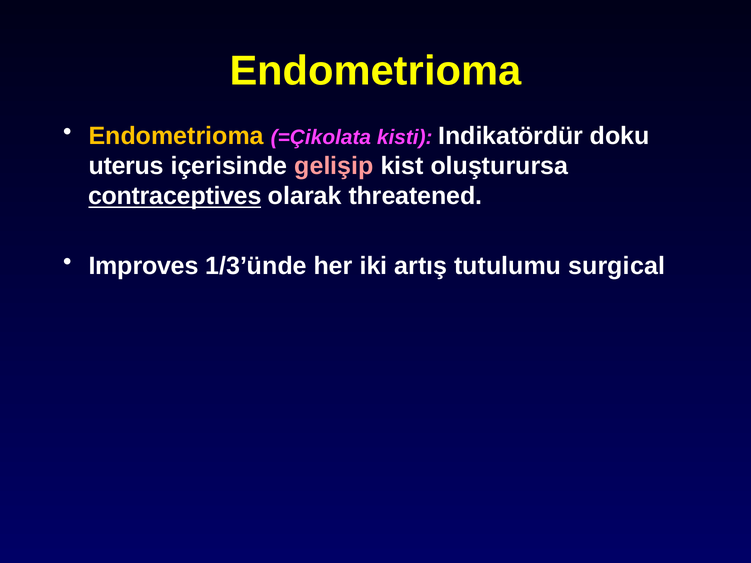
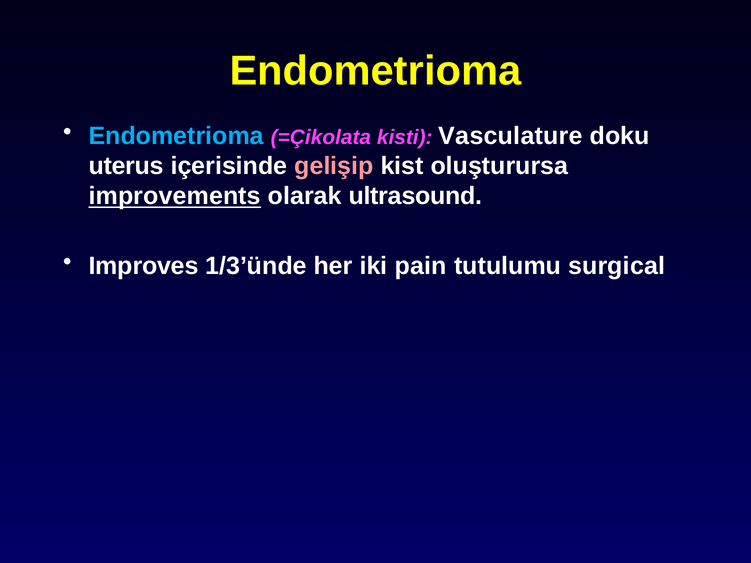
Endometrioma at (176, 136) colour: yellow -> light blue
Indikatördür: Indikatördür -> Vasculature
contraceptives: contraceptives -> improvements
threatened: threatened -> ultrasound
artış: artış -> pain
